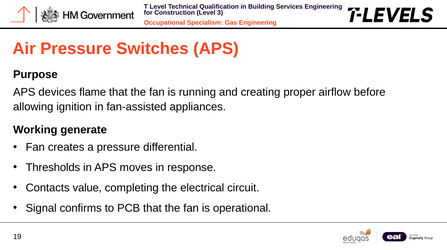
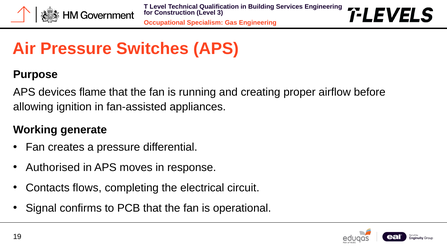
Thresholds: Thresholds -> Authorised
value: value -> flows
